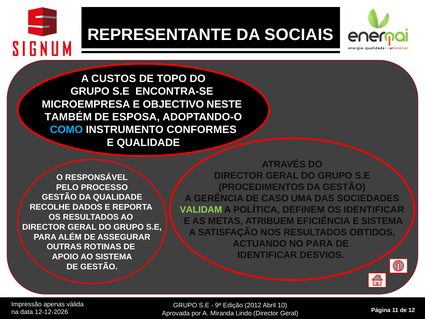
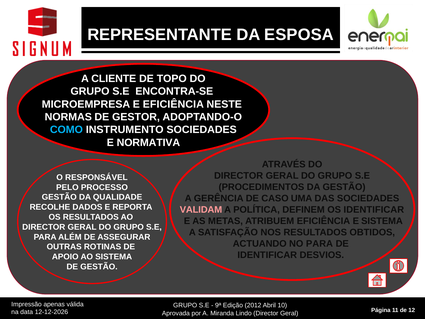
SOCIAIS: SOCIAIS -> ESPOSA
CUSTOS: CUSTOS -> CLIENTE
E OBJECTIVO: OBJECTIVO -> EFICIÊNCIA
TAMBÉM: TAMBÉM -> NORMAS
ESPOSA: ESPOSA -> GESTOR
INSTRUMENTO CONFORMES: CONFORMES -> SOCIEDADES
E QUALIDADE: QUALIDADE -> NORMATIVA
VALIDAM colour: light green -> pink
